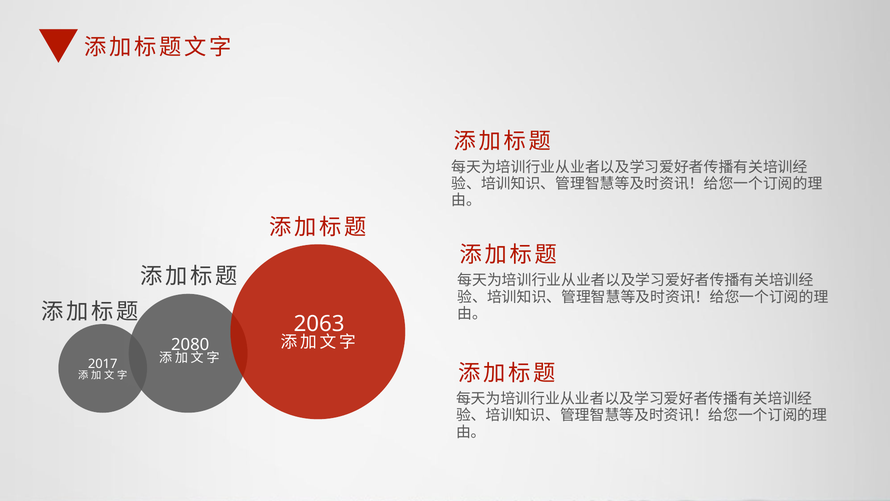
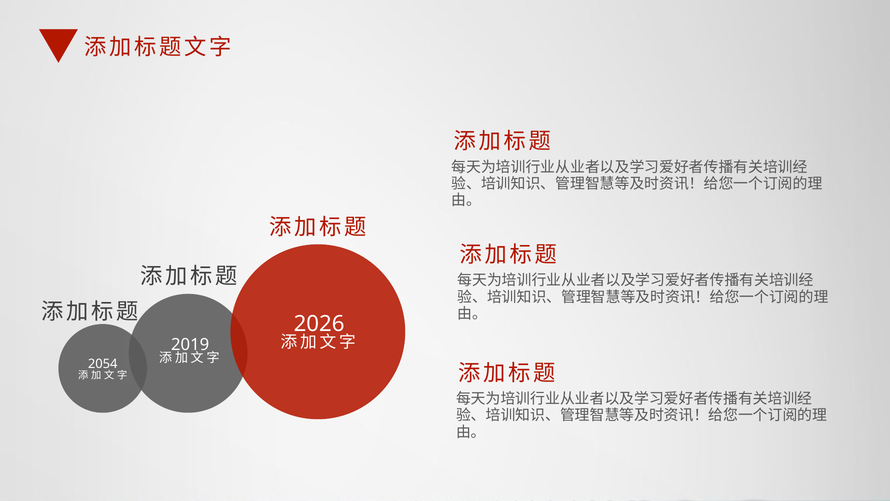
2063: 2063 -> 2026
2080: 2080 -> 2019
2017: 2017 -> 2054
